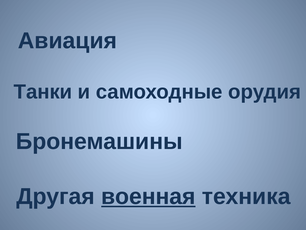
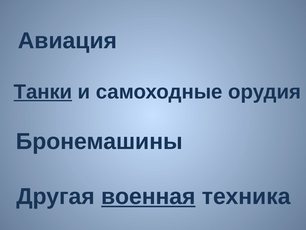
Танки underline: none -> present
